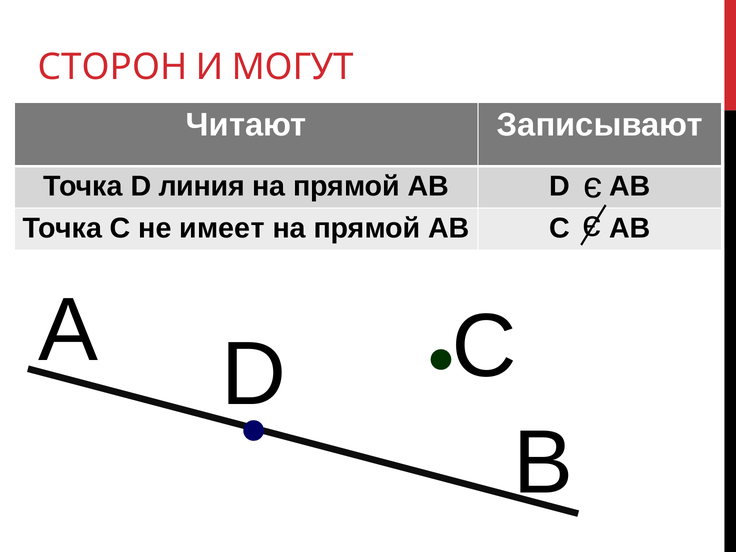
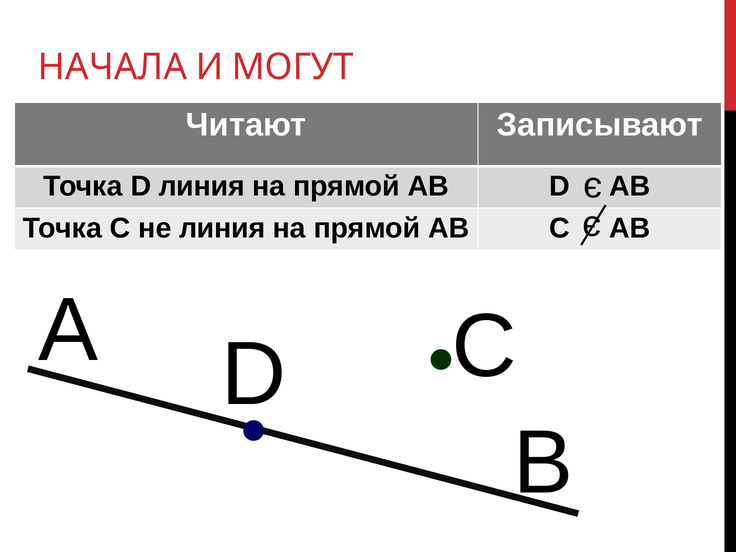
СТОРОН: СТОРОН -> НАЧАЛА
не имеет: имеет -> линия
